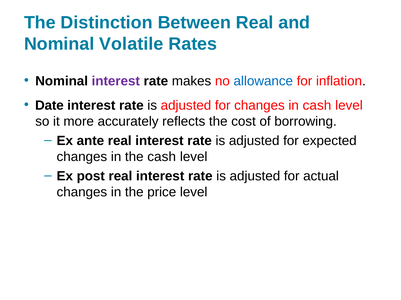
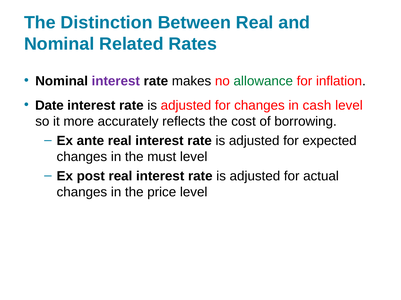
Volatile: Volatile -> Related
allowance colour: blue -> green
the cash: cash -> must
